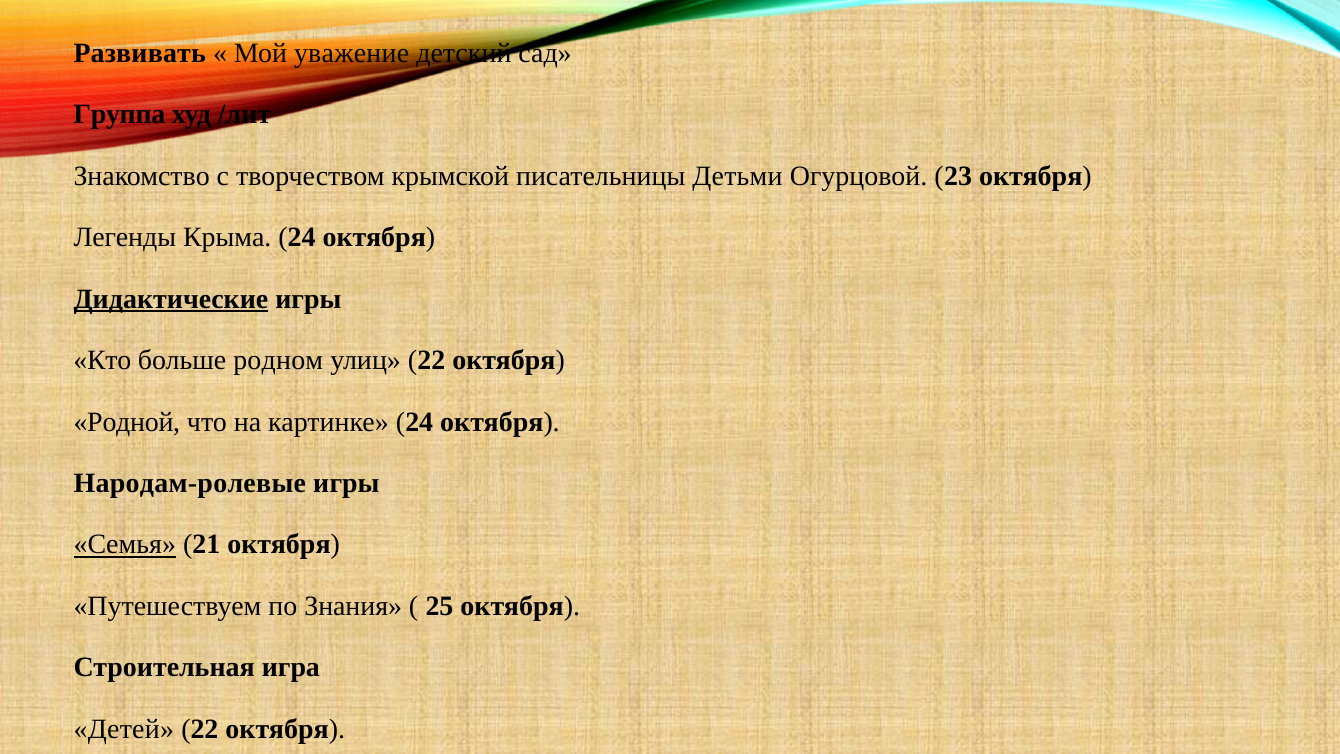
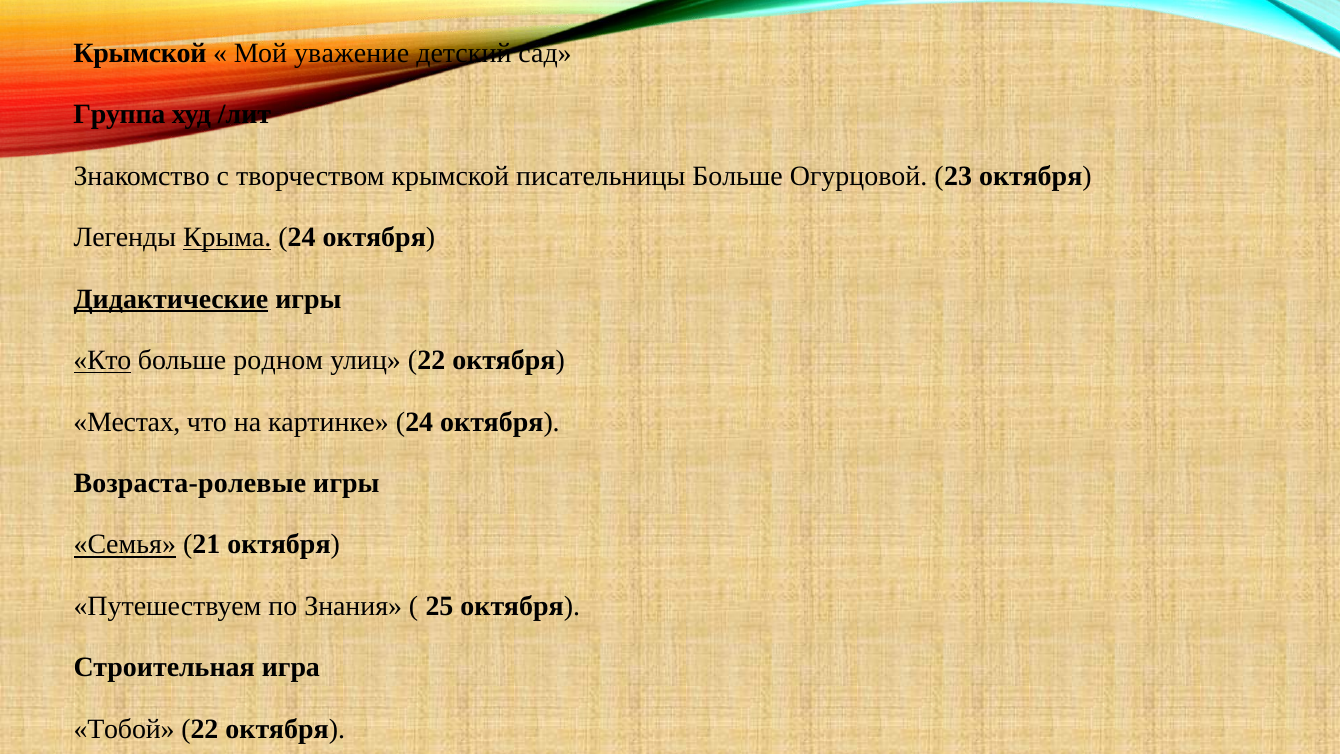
Развивать at (140, 53): Развивать -> Крымской
писательницы Детьми: Детьми -> Больше
Крыма underline: none -> present
Кто underline: none -> present
Родной: Родной -> Местах
Народам-ролевые: Народам-ролевые -> Возраста-ролевые
Детей: Детей -> Тобой
